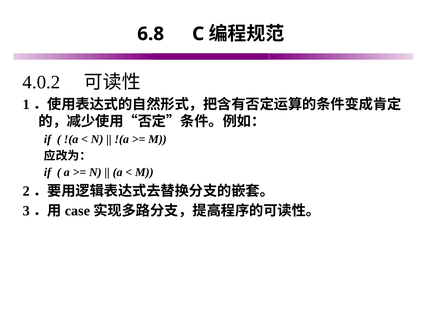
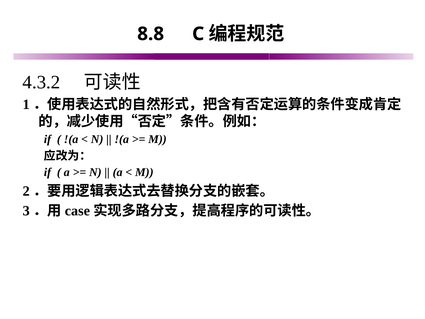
6.8: 6.8 -> 8.8
4.0.2: 4.0.2 -> 4.3.2
